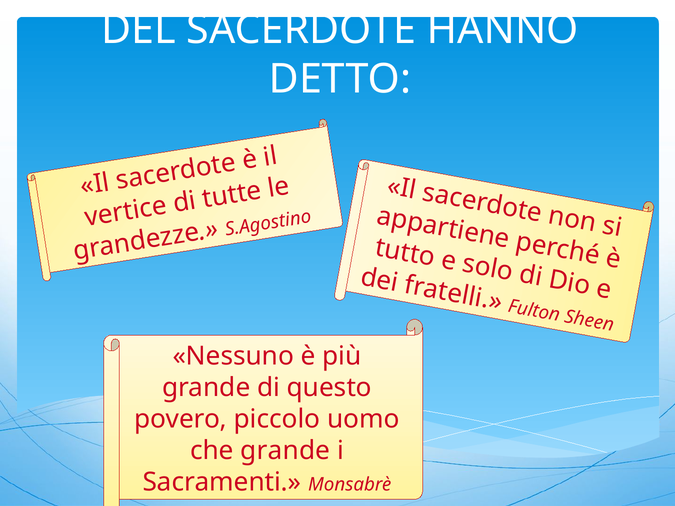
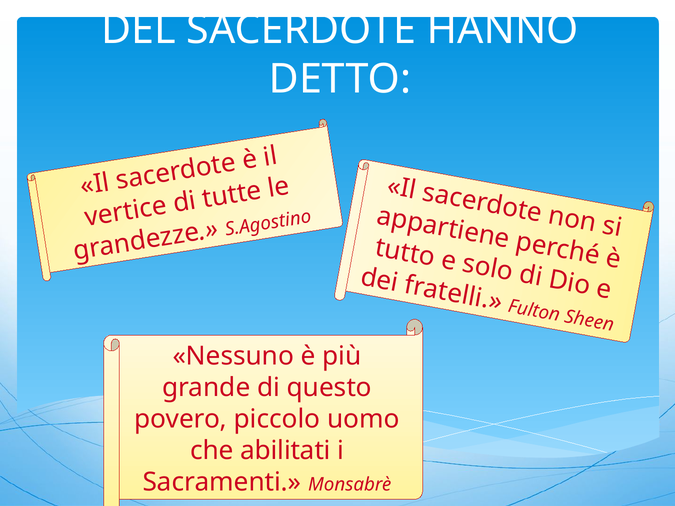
che grande: grande -> abilitati
